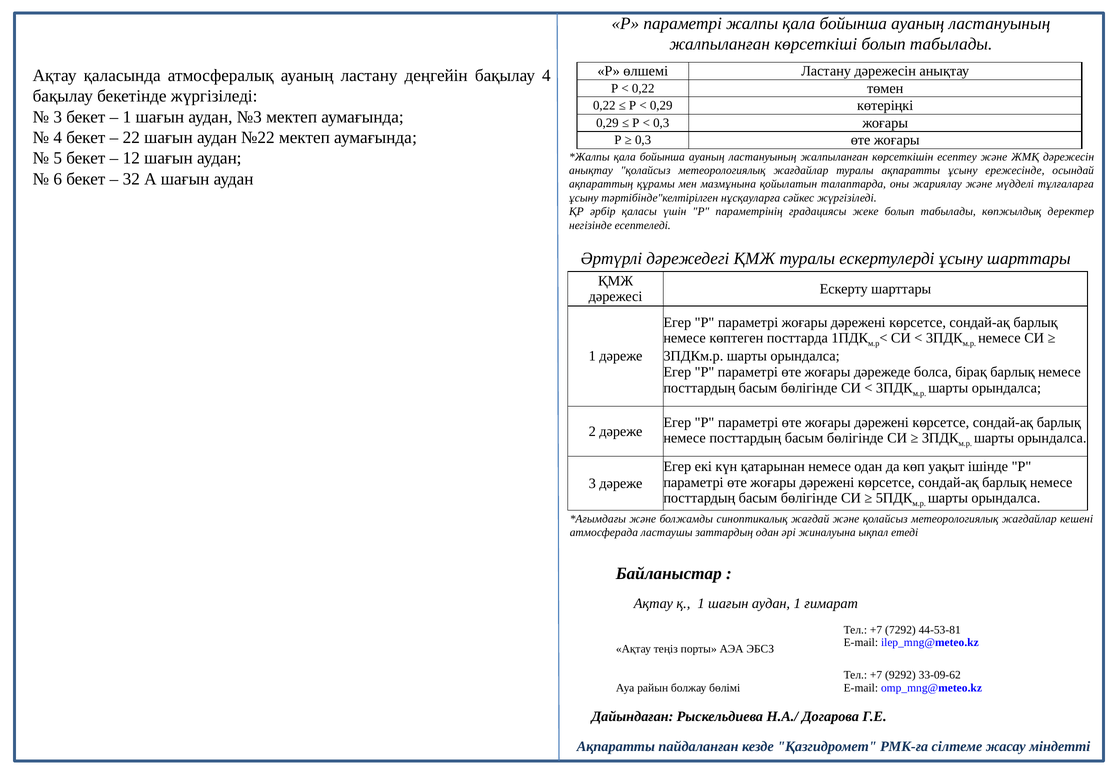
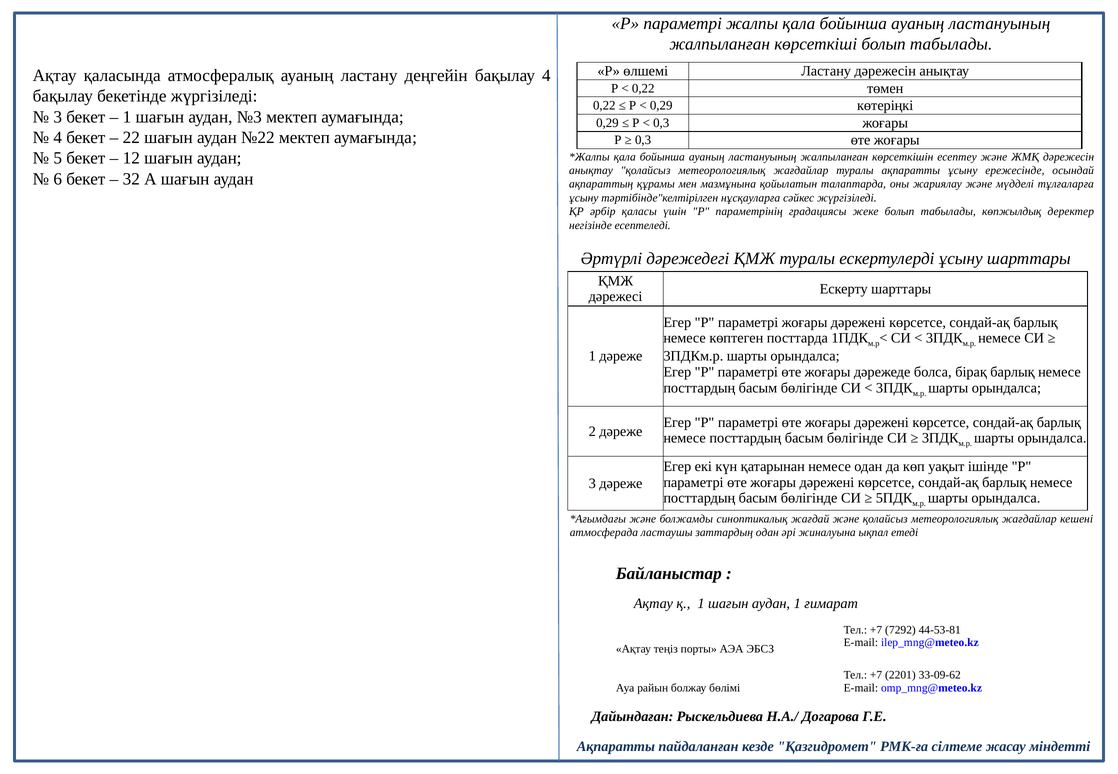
9292: 9292 -> 2201
